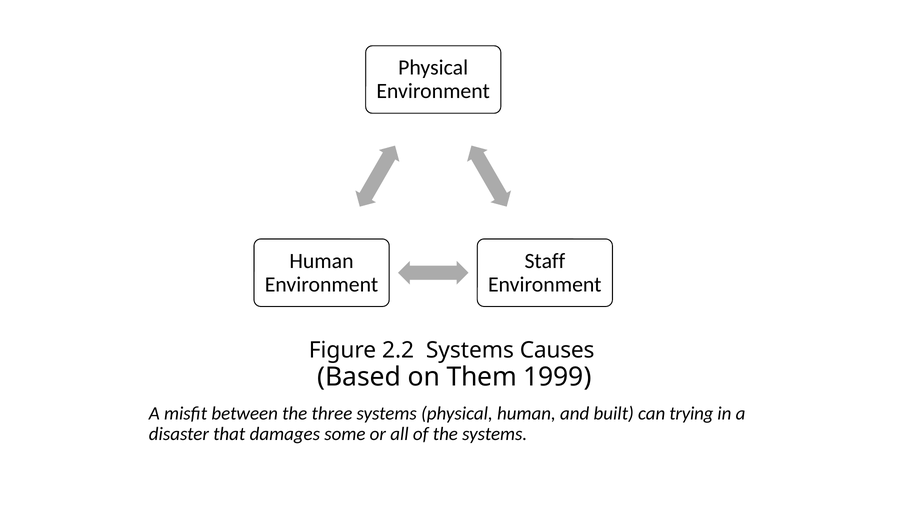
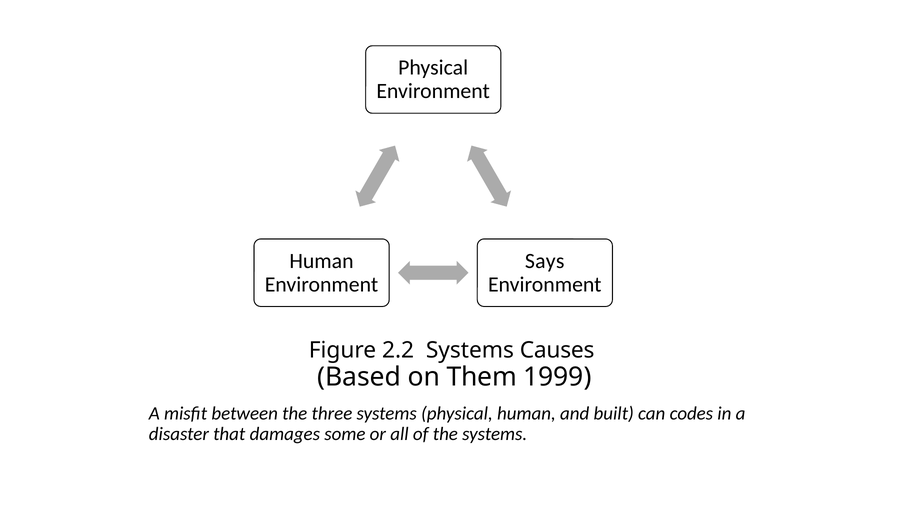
Staff: Staff -> Says
trying: trying -> codes
